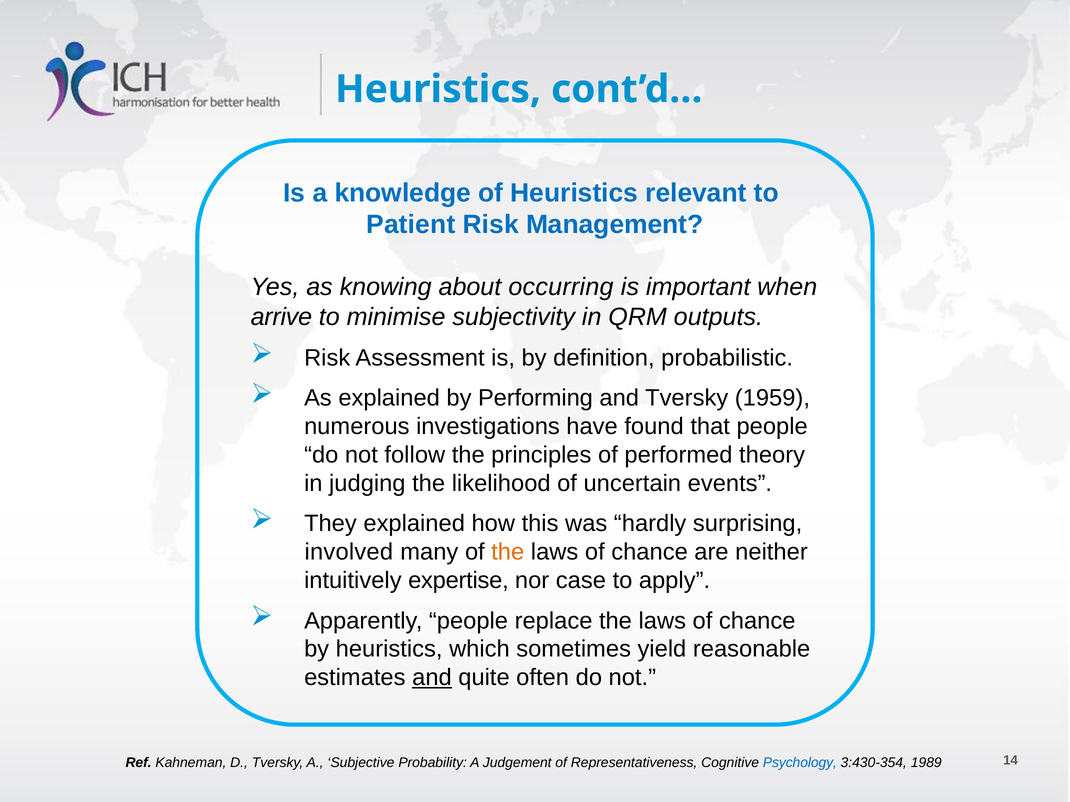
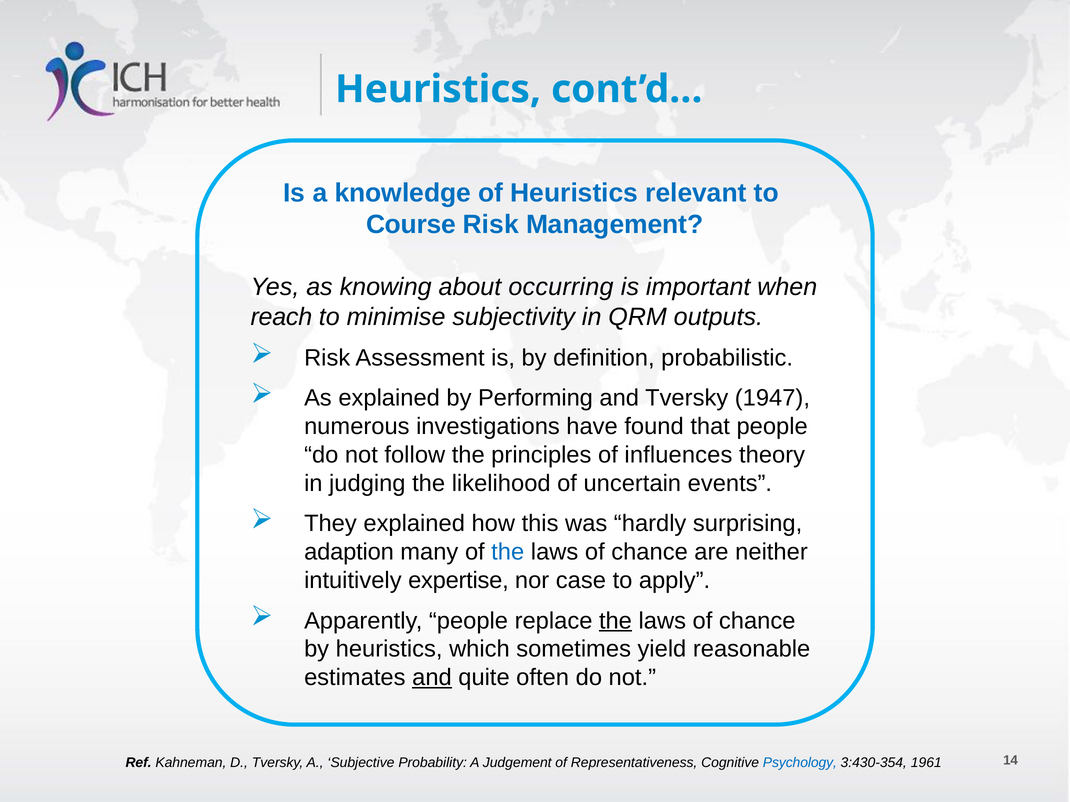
Patient: Patient -> Course
arrive: arrive -> reach
1959: 1959 -> 1947
performed: performed -> influences
involved: involved -> adaption
the at (508, 552) colour: orange -> blue
the at (615, 621) underline: none -> present
1989: 1989 -> 1961
